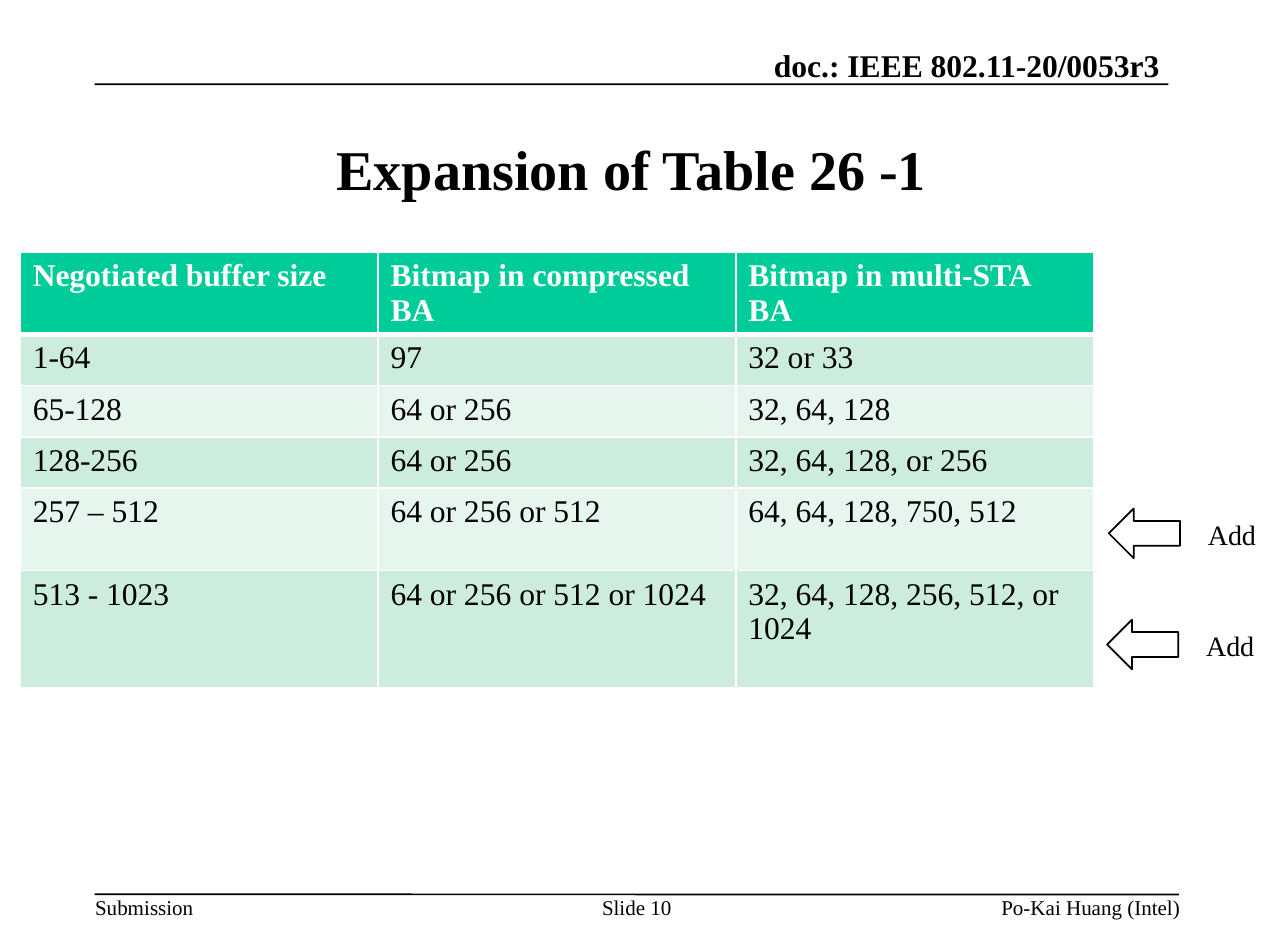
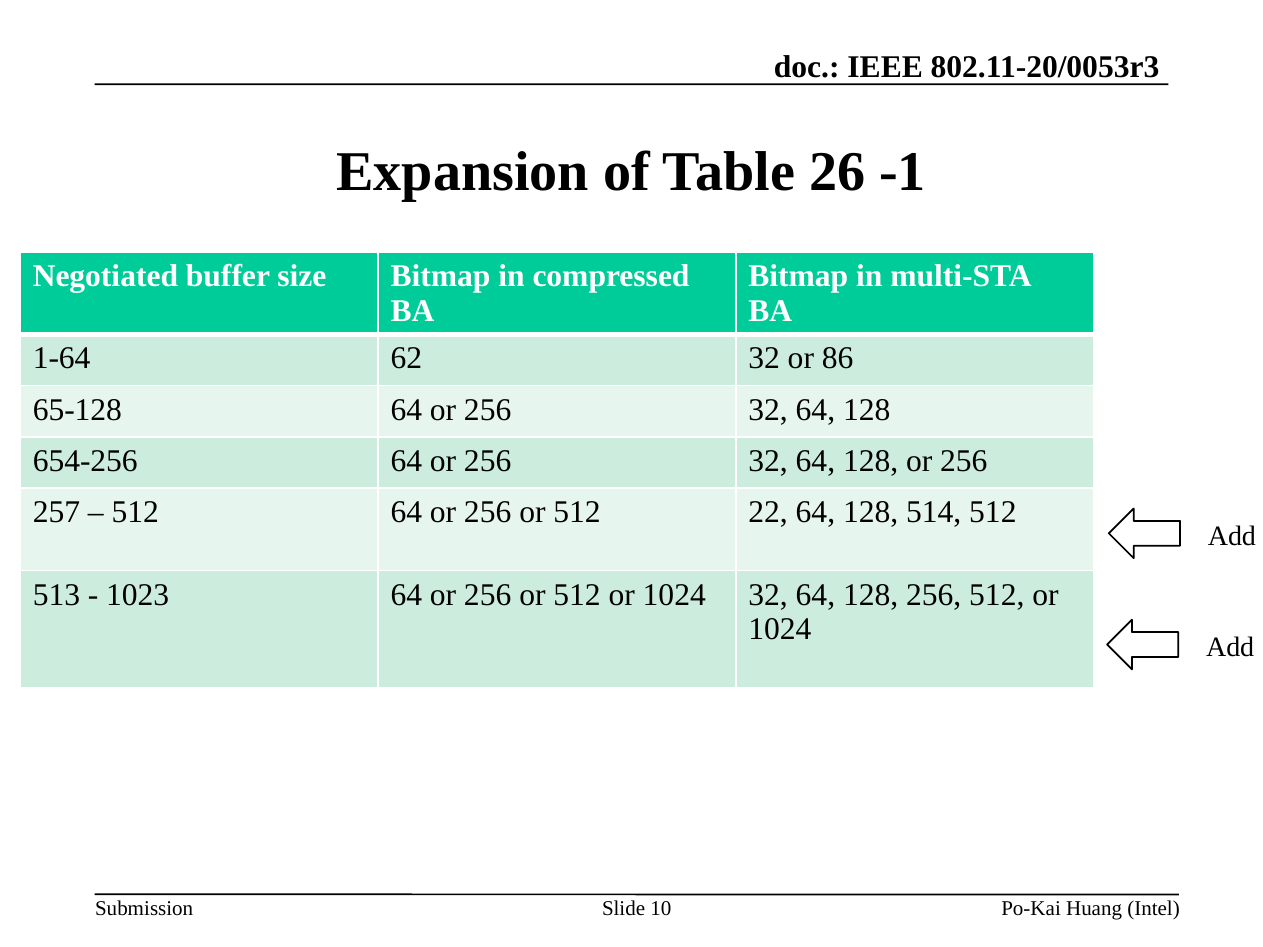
97: 97 -> 62
33: 33 -> 86
128-256: 128-256 -> 654-256
or 512 64: 64 -> 22
750: 750 -> 514
